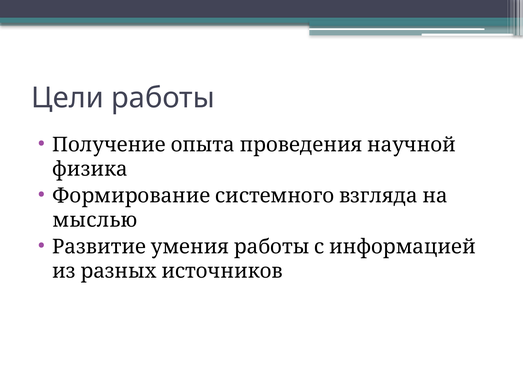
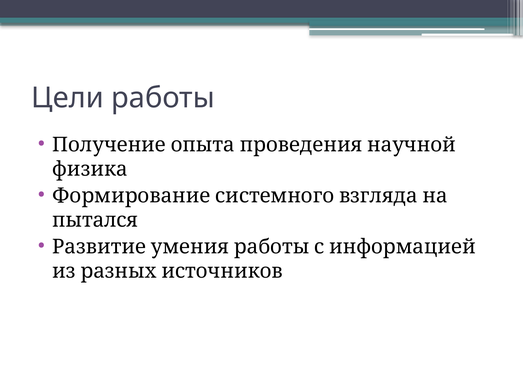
мыслью: мыслью -> пытался
